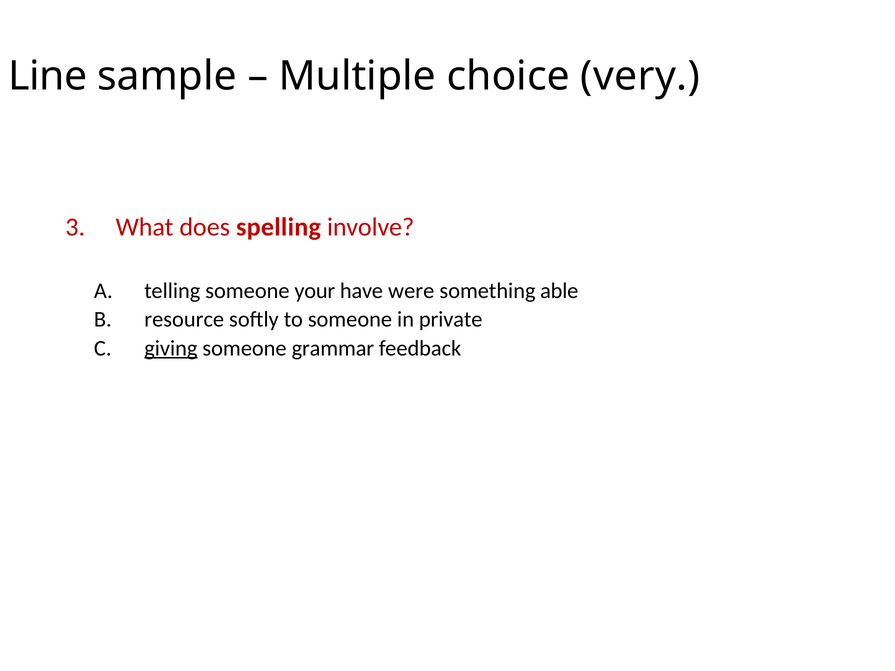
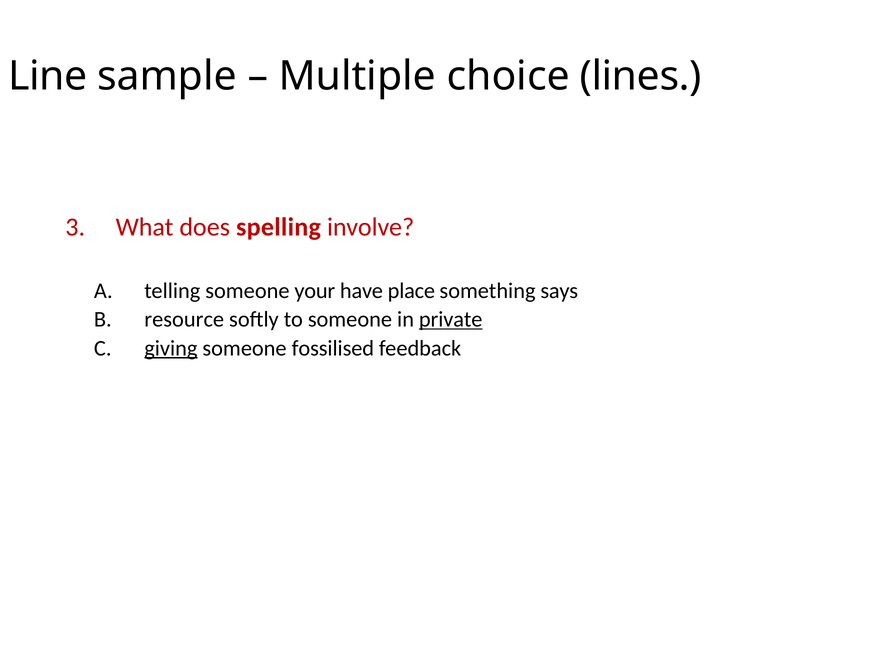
very: very -> lines
were: were -> place
able: able -> says
private underline: none -> present
grammar: grammar -> fossilised
